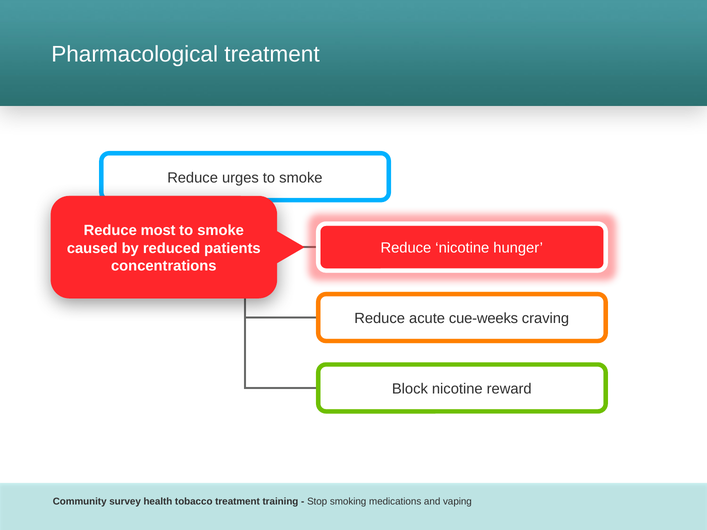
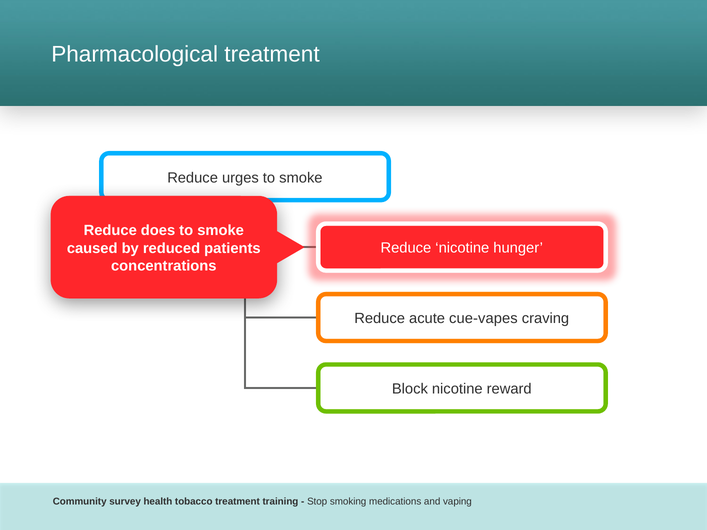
most: most -> does
cue-weeks: cue-weeks -> cue-vapes
